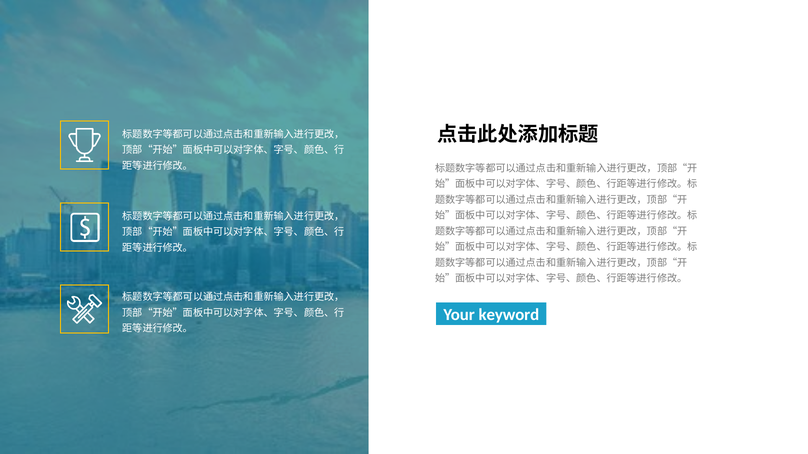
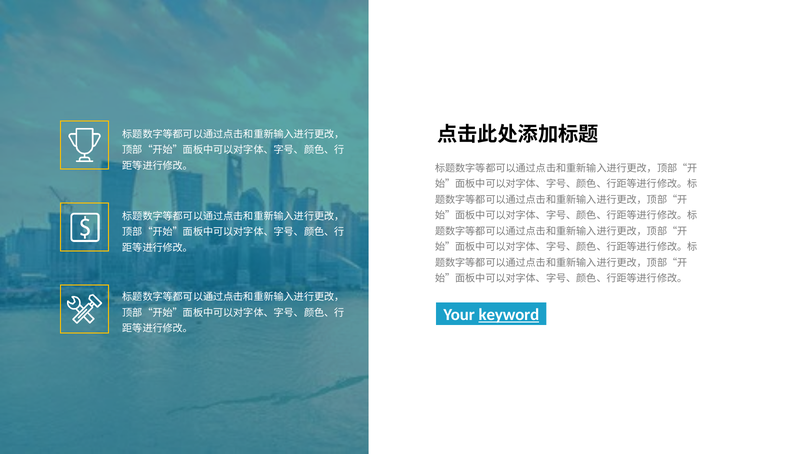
keyword underline: none -> present
